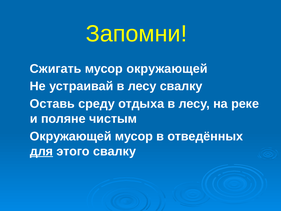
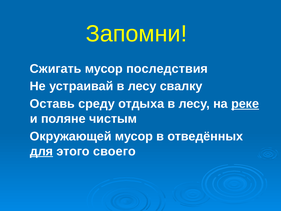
мусор окружающей: окружающей -> последствия
реке underline: none -> present
этого свалку: свалку -> своего
